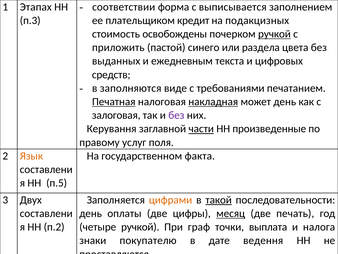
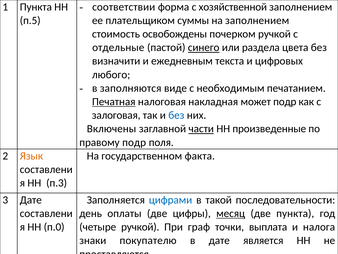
выписывается: выписывается -> хозяйственной
1 Этапах: Этапах -> Пункта
п.3: п.3 -> п.5
кредит: кредит -> суммы
на подакцизных: подакцизных -> заполнением
ручкой at (274, 34) underline: present -> none
приложить: приложить -> отдельные
синего underline: none -> present
выданных: выданных -> визначити
средств: средств -> любого
требованиями: требованиями -> необходимым
накладная underline: present -> none
может день: день -> подр
без at (176, 115) colour: purple -> blue
Керування: Керування -> Включены
правому услуг: услуг -> подр
п.5: п.5 -> п.3
3 Двух: Двух -> Дате
цифрами colour: orange -> blue
такой underline: present -> none
две печать: печать -> пункта
п.2: п.2 -> п.0
ведення: ведення -> является
